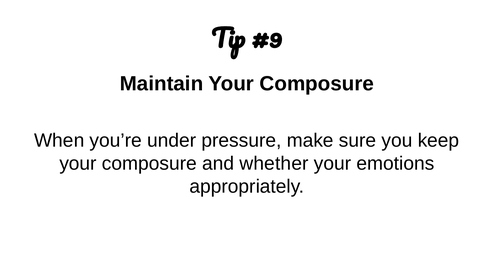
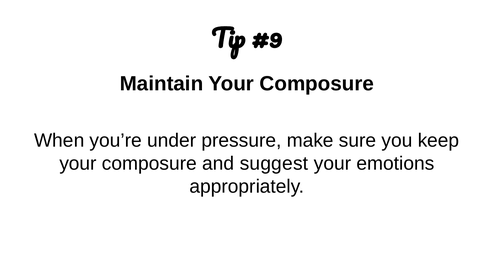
whether: whether -> suggest
